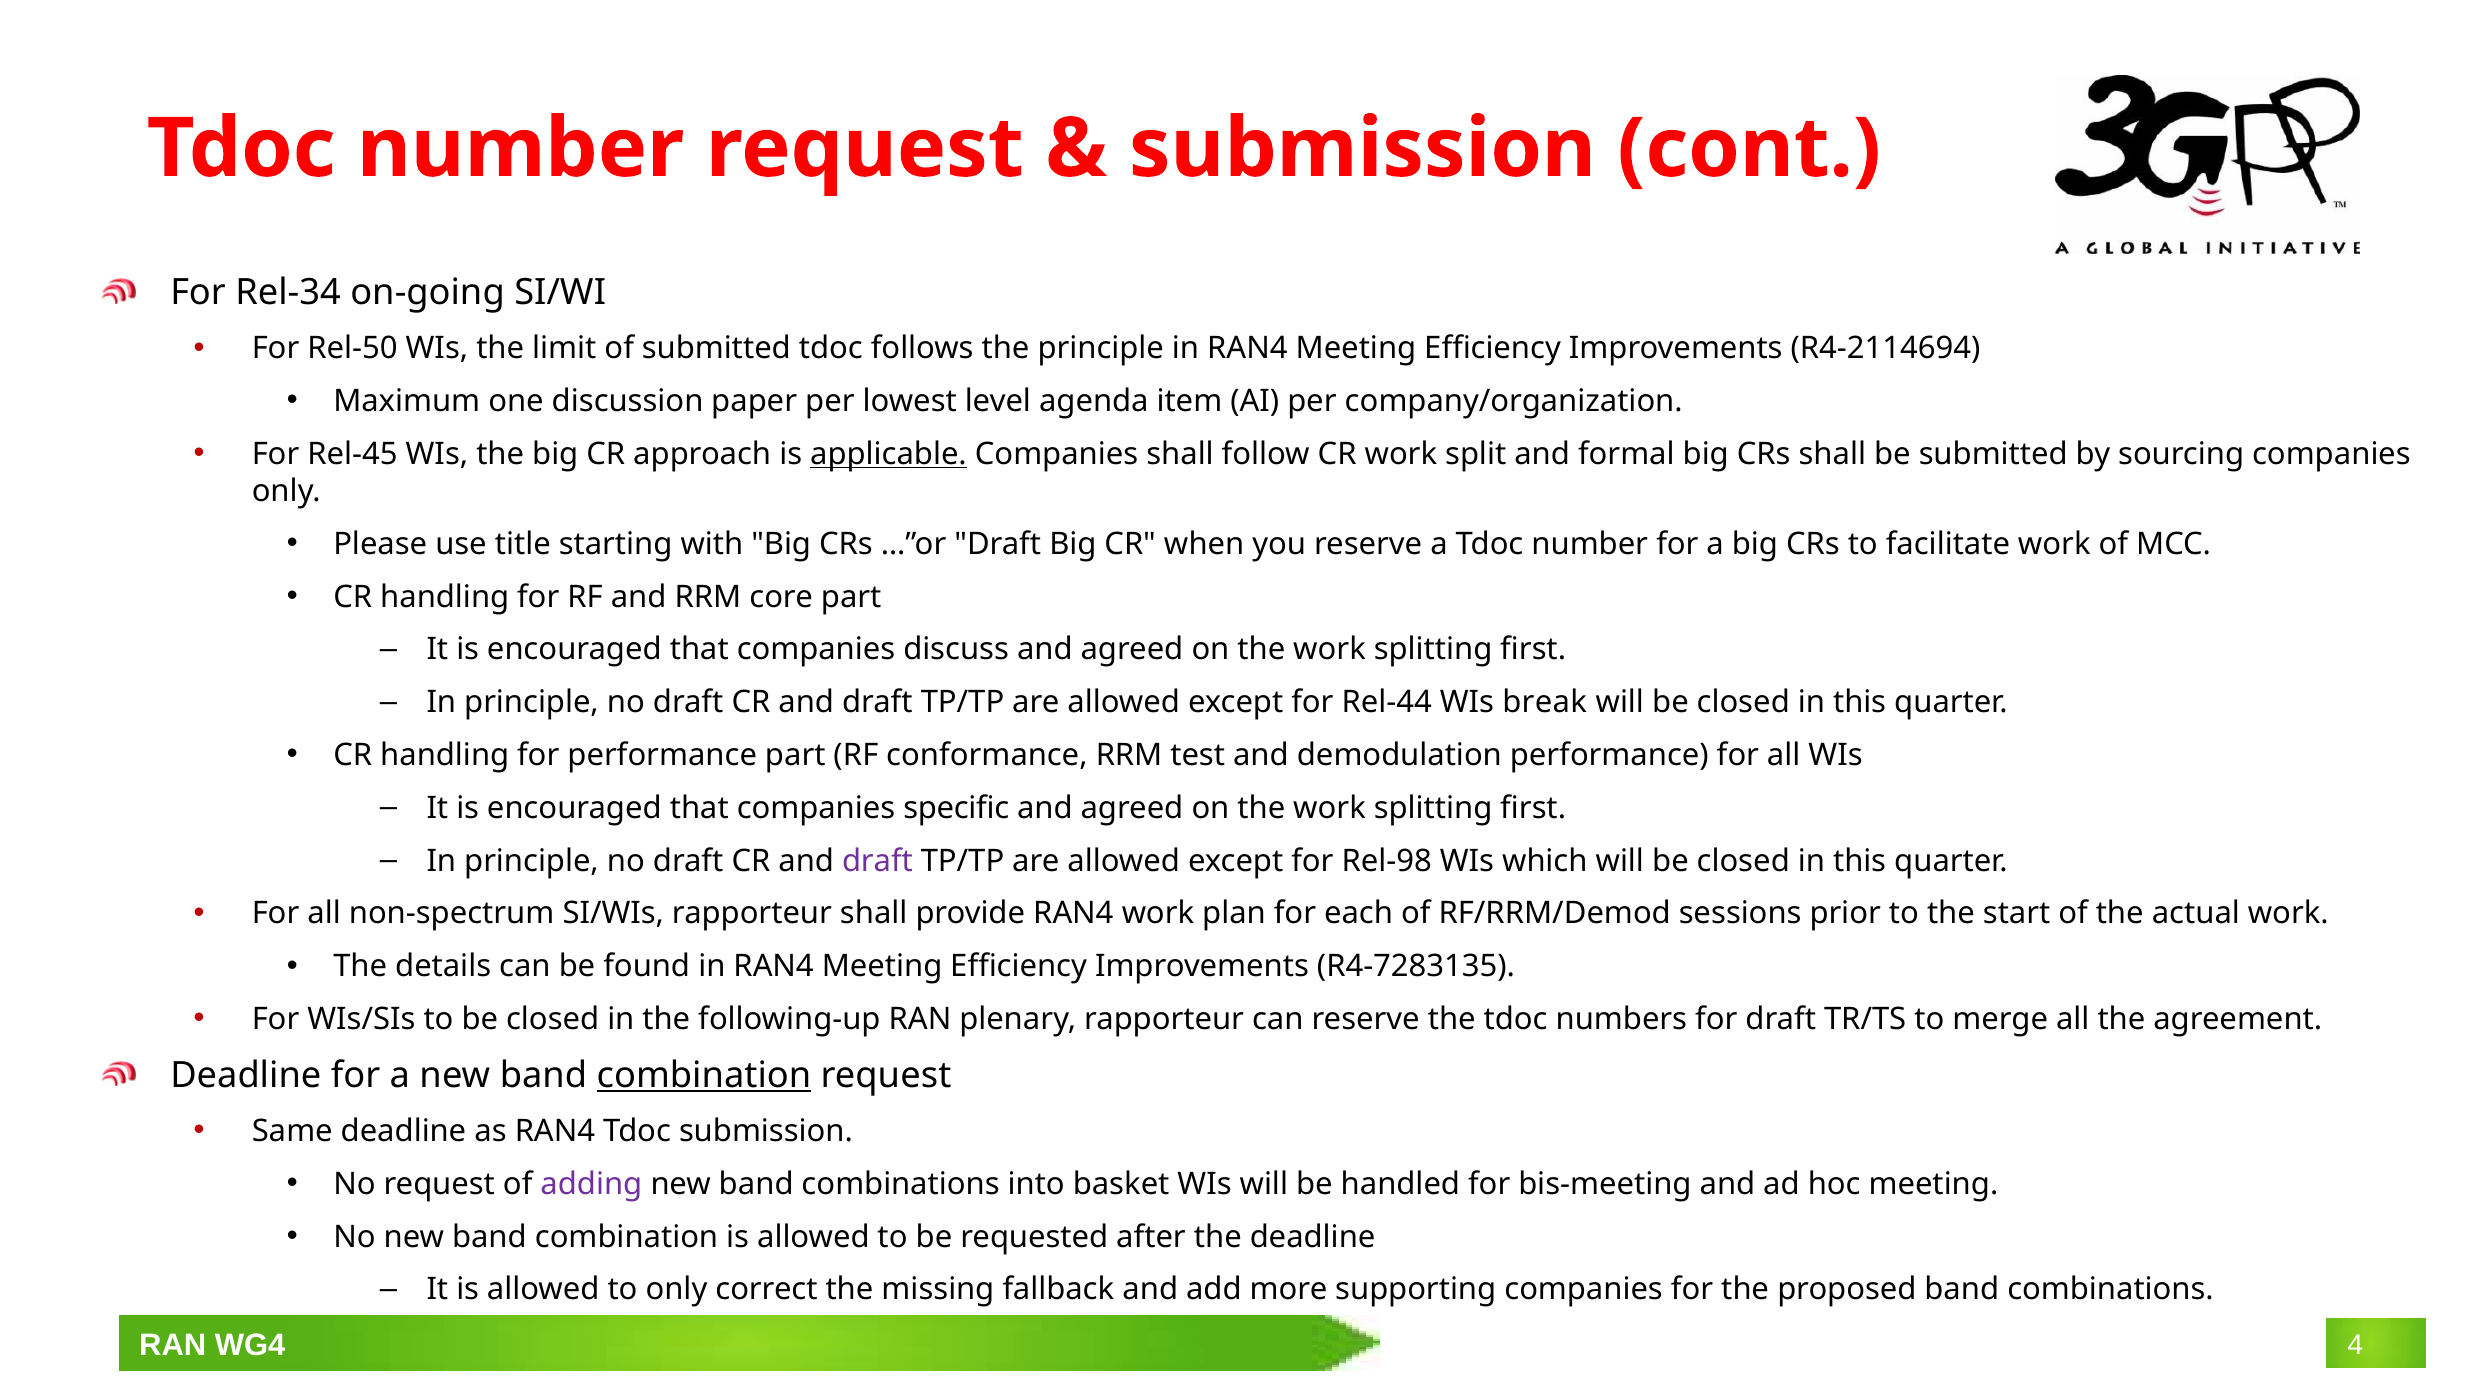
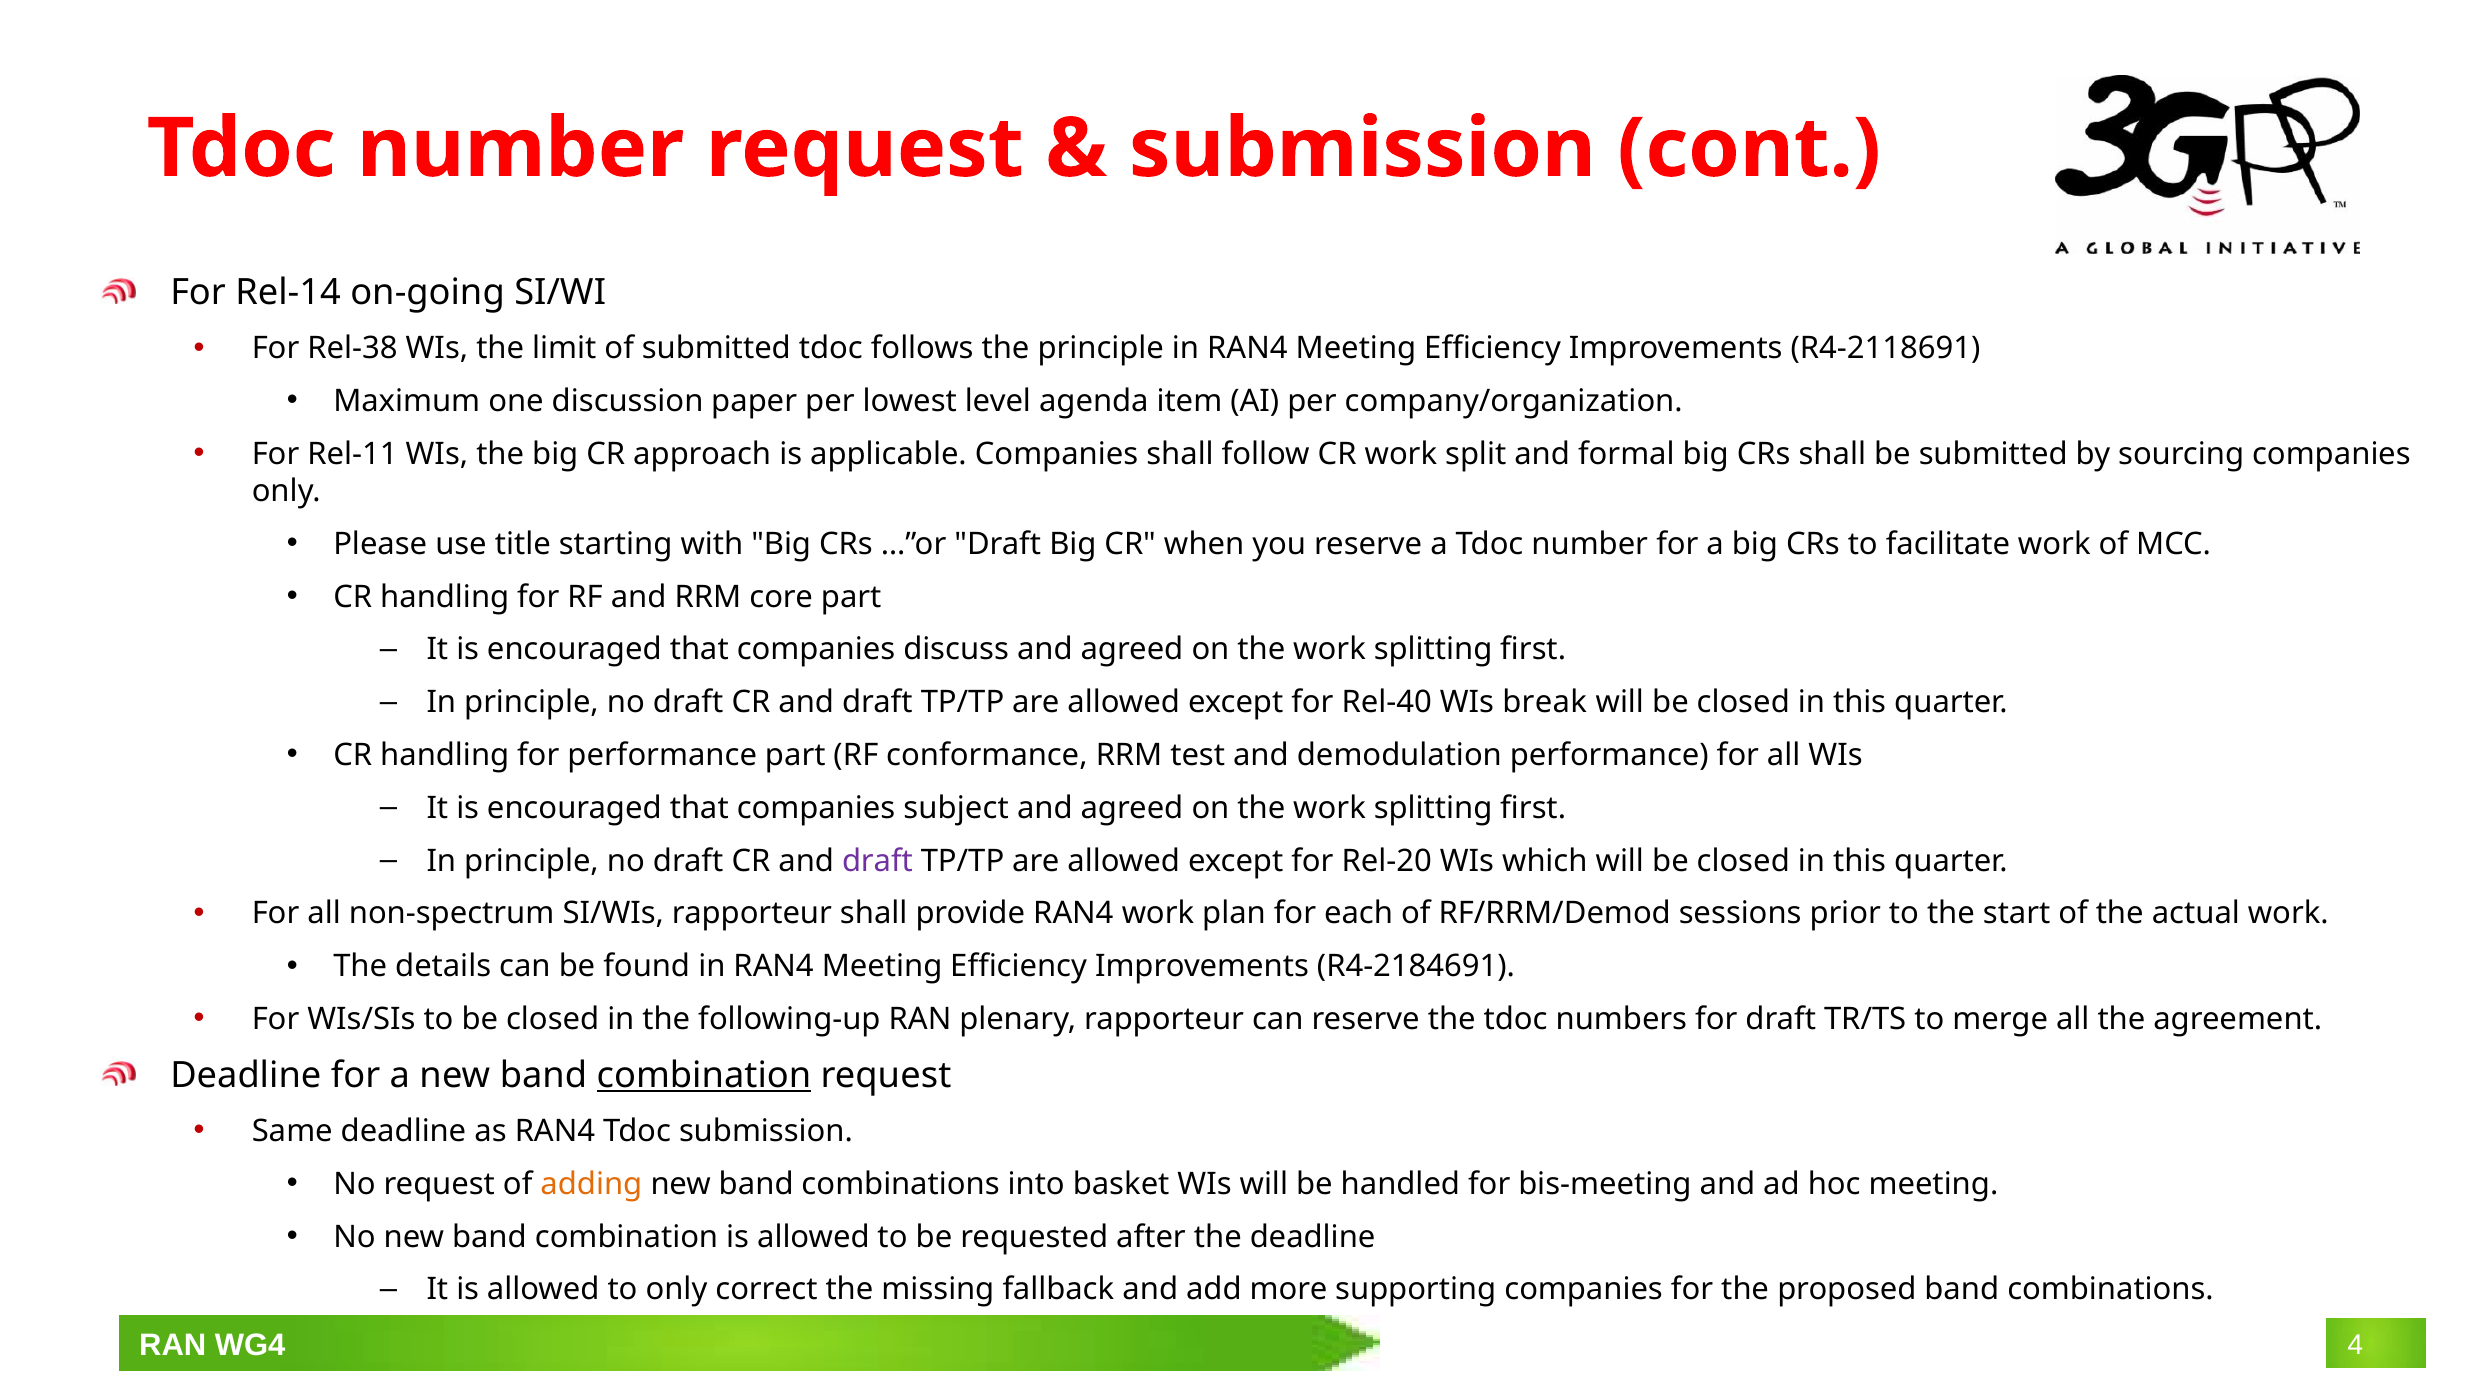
Rel-34: Rel-34 -> Rel-14
Rel-50: Rel-50 -> Rel-38
R4-2114694: R4-2114694 -> R4-2118691
Rel-45: Rel-45 -> Rel-11
applicable underline: present -> none
Rel-44: Rel-44 -> Rel-40
specific: specific -> subject
Rel-98: Rel-98 -> Rel-20
R4-7283135: R4-7283135 -> R4-2184691
adding colour: purple -> orange
